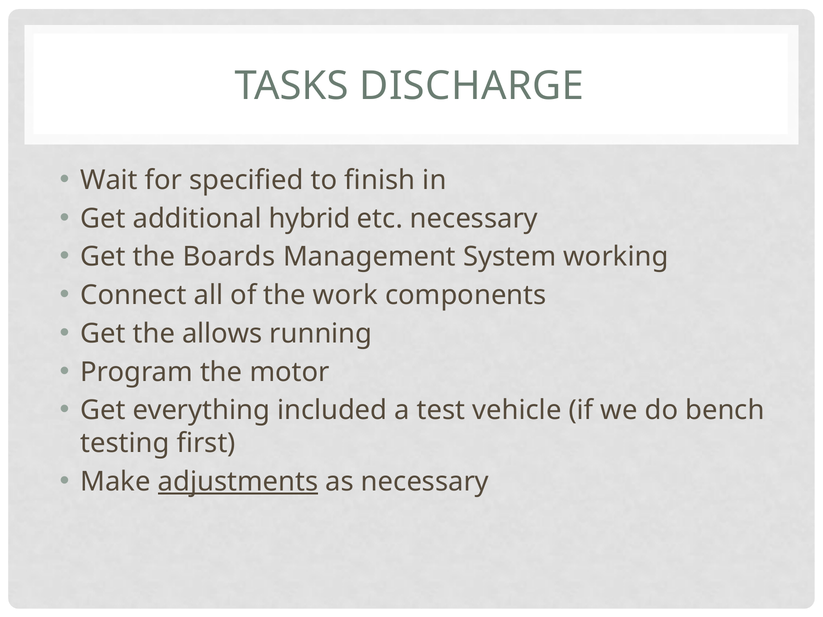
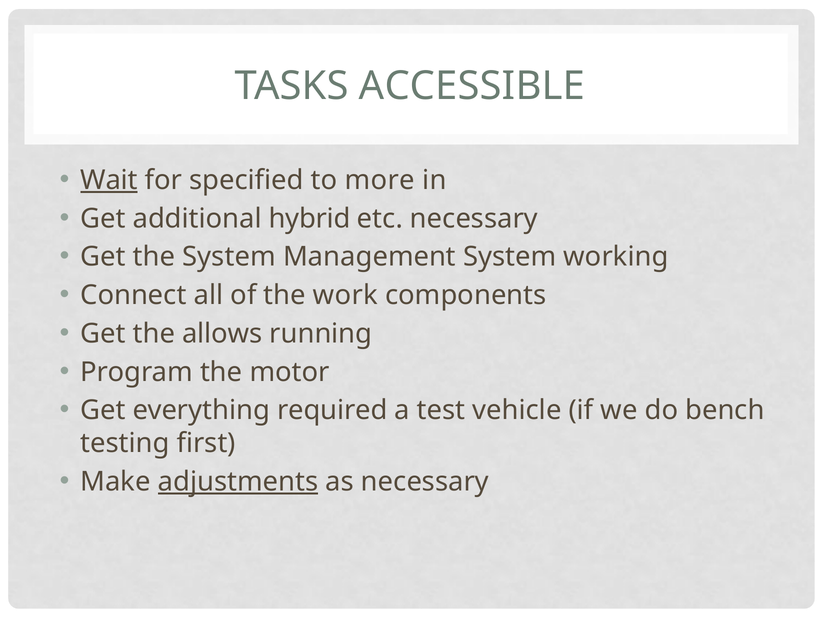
DISCHARGE: DISCHARGE -> ACCESSIBLE
Wait underline: none -> present
finish: finish -> more
the Boards: Boards -> System
included: included -> required
